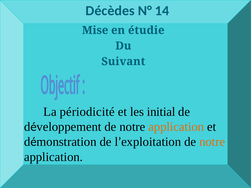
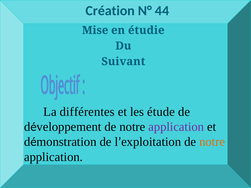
Décèdes: Décèdes -> Création
14: 14 -> 44
périodicité: périodicité -> différentes
initial: initial -> étude
application at (176, 127) colour: orange -> purple
